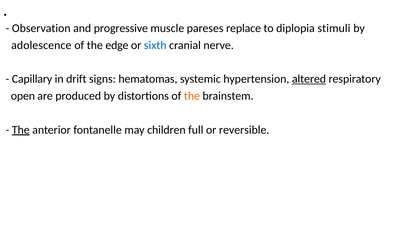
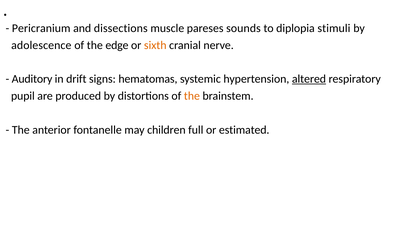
Observation: Observation -> Pericranium
progressive: progressive -> dissections
replace: replace -> sounds
sixth colour: blue -> orange
Capillary: Capillary -> Auditory
open: open -> pupil
The at (21, 130) underline: present -> none
reversible: reversible -> estimated
